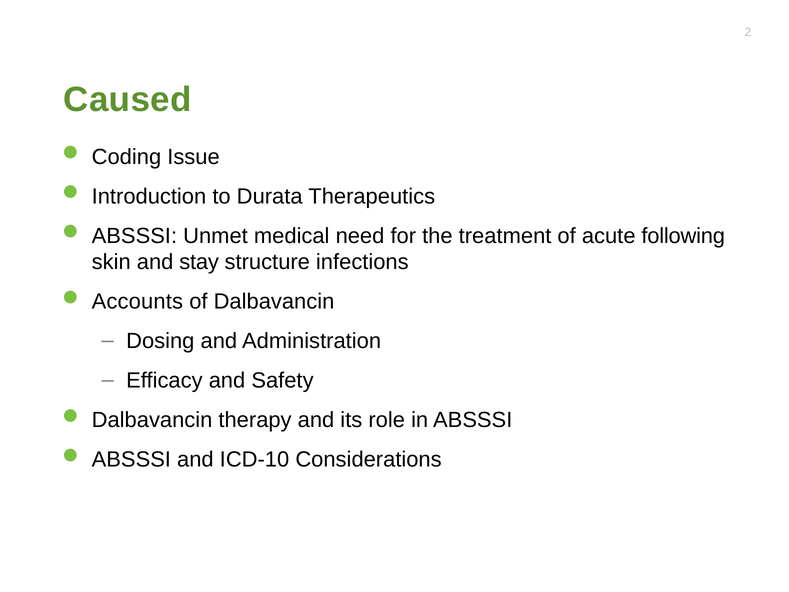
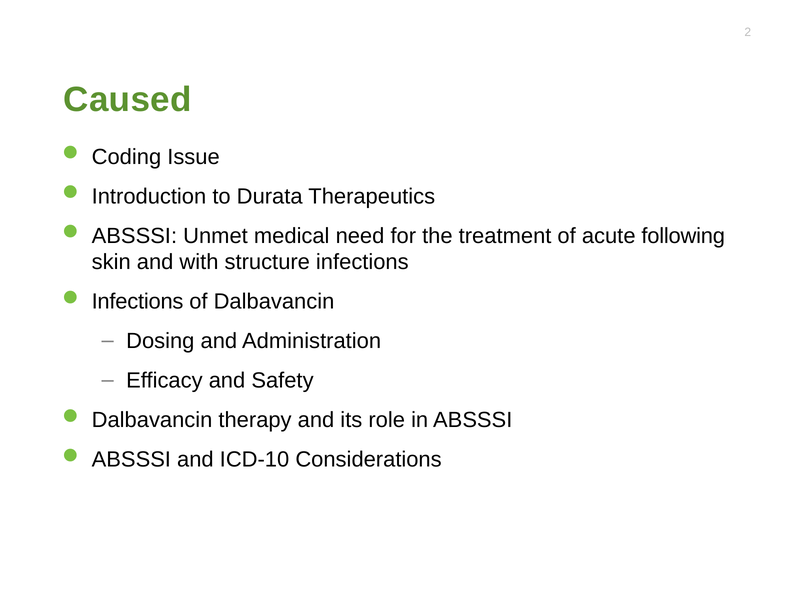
stay: stay -> with
Accounts at (137, 301): Accounts -> Infections
